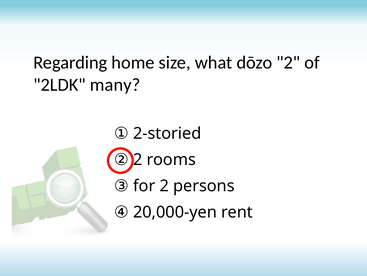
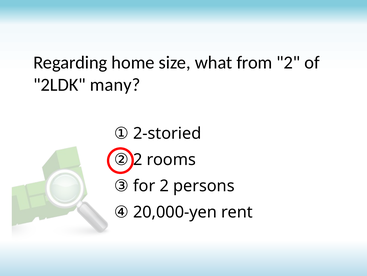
dōzo: dōzo -> from
